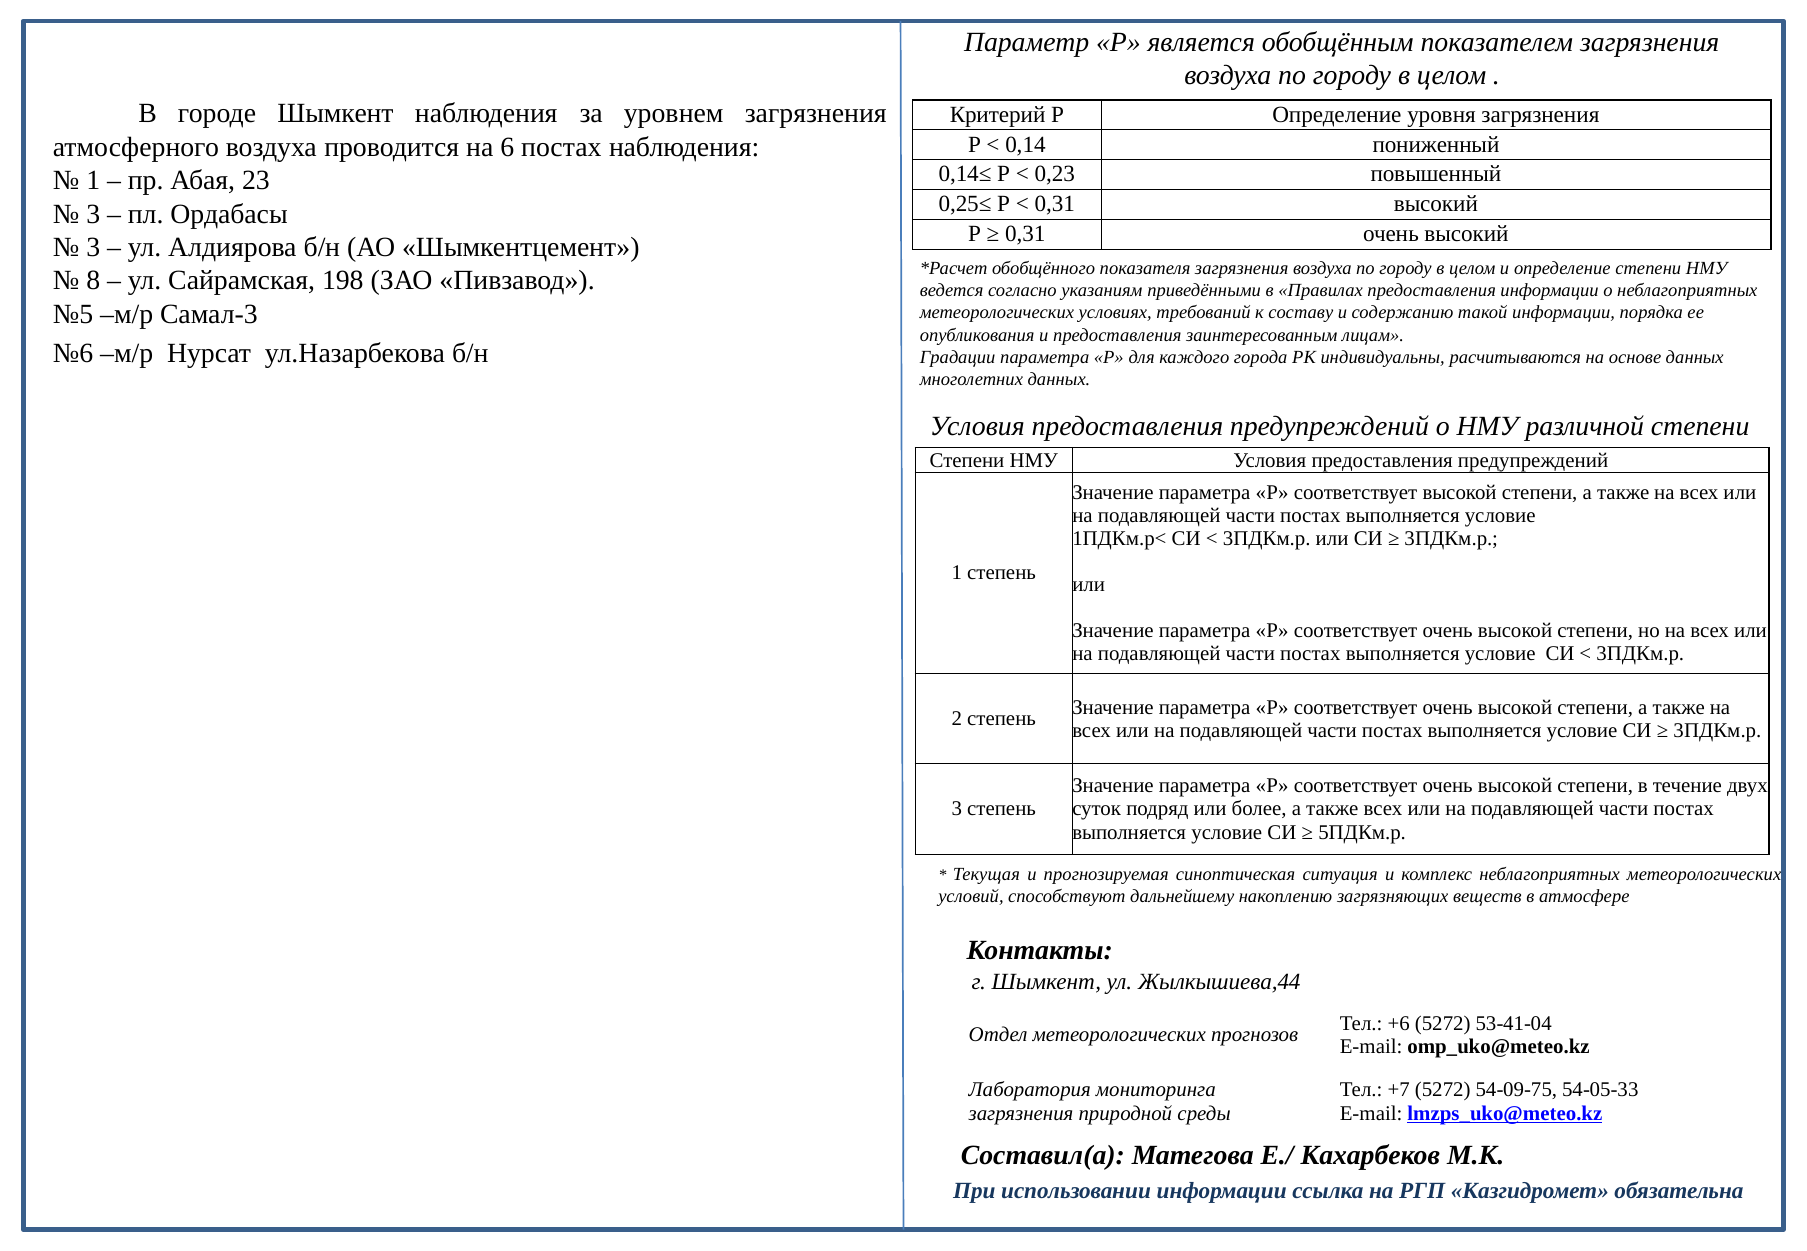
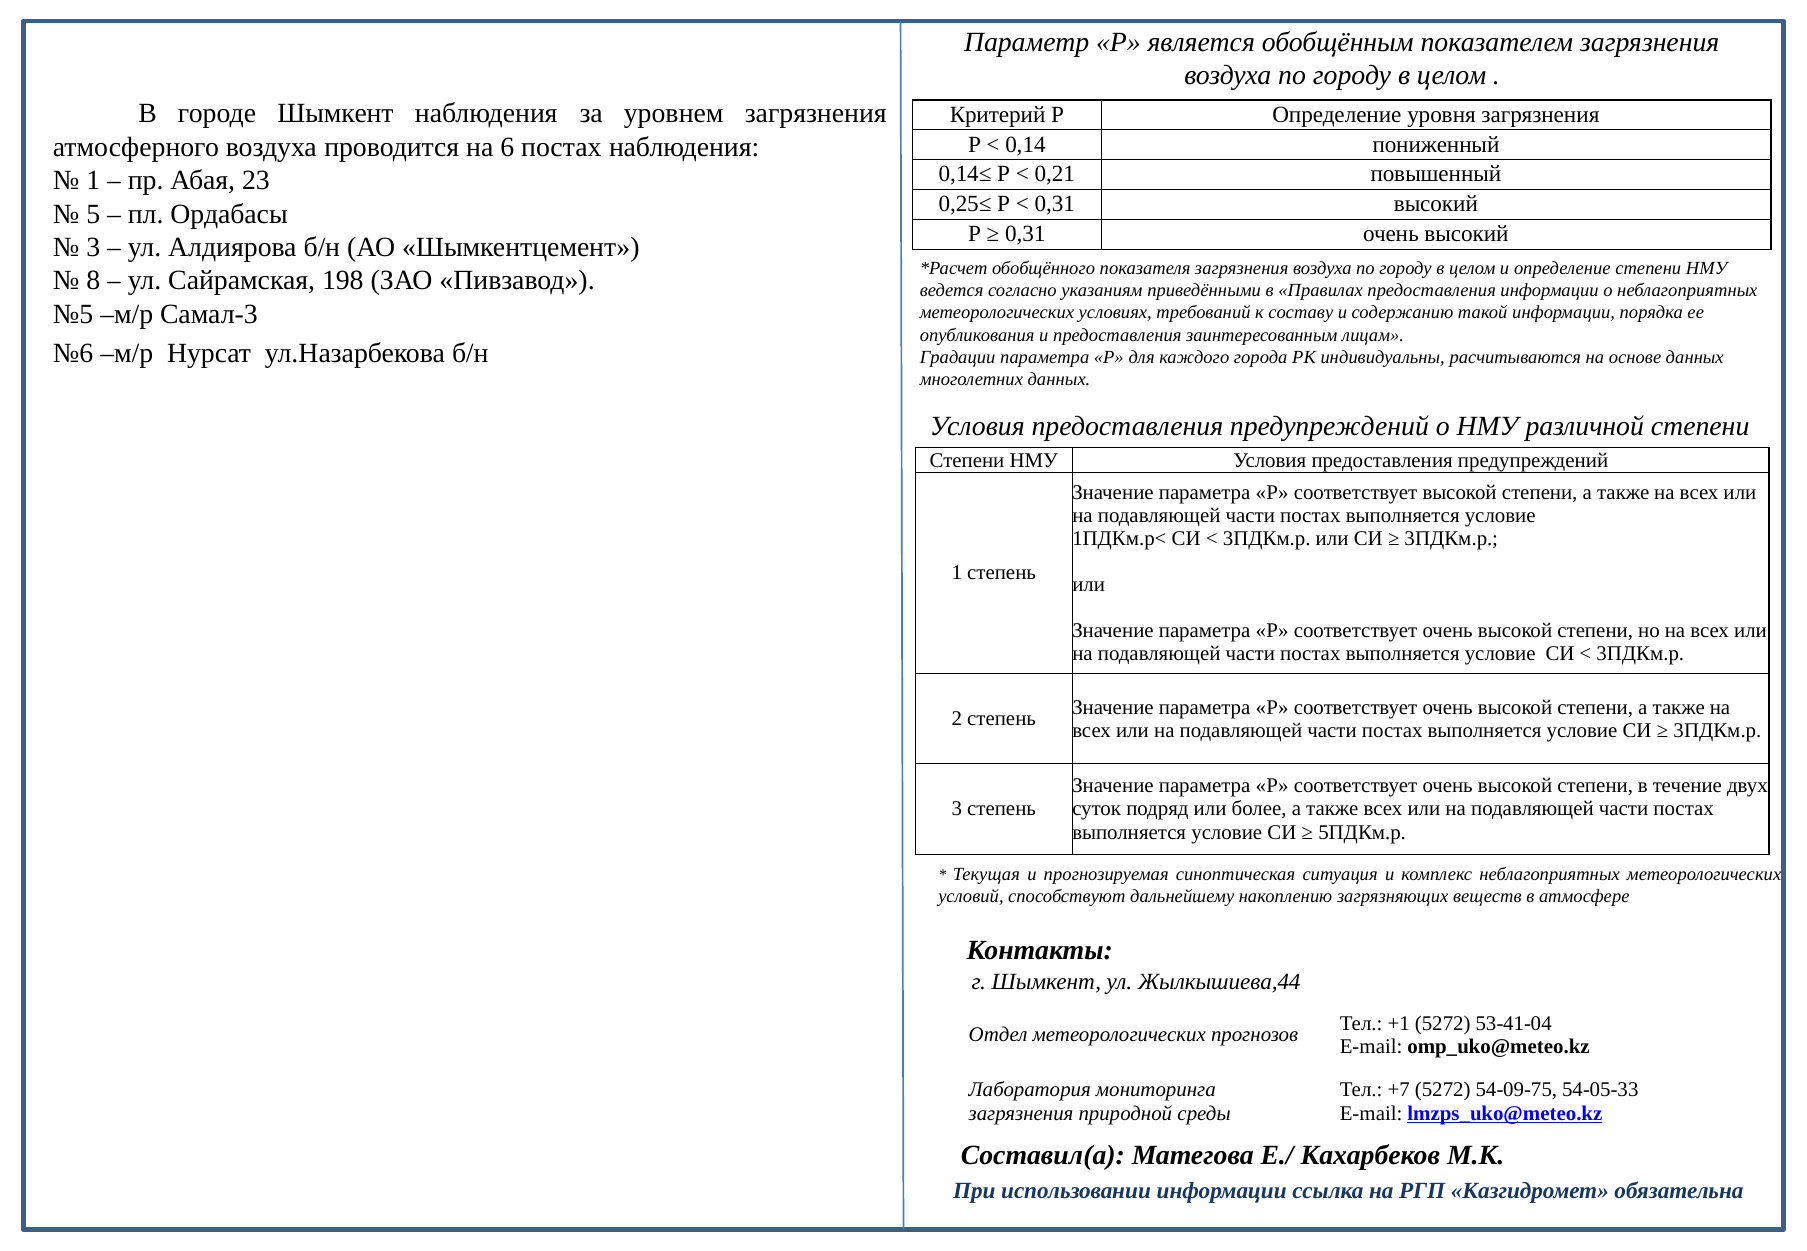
0,23: 0,23 -> 0,21
3 at (93, 214): 3 -> 5
+6: +6 -> +1
